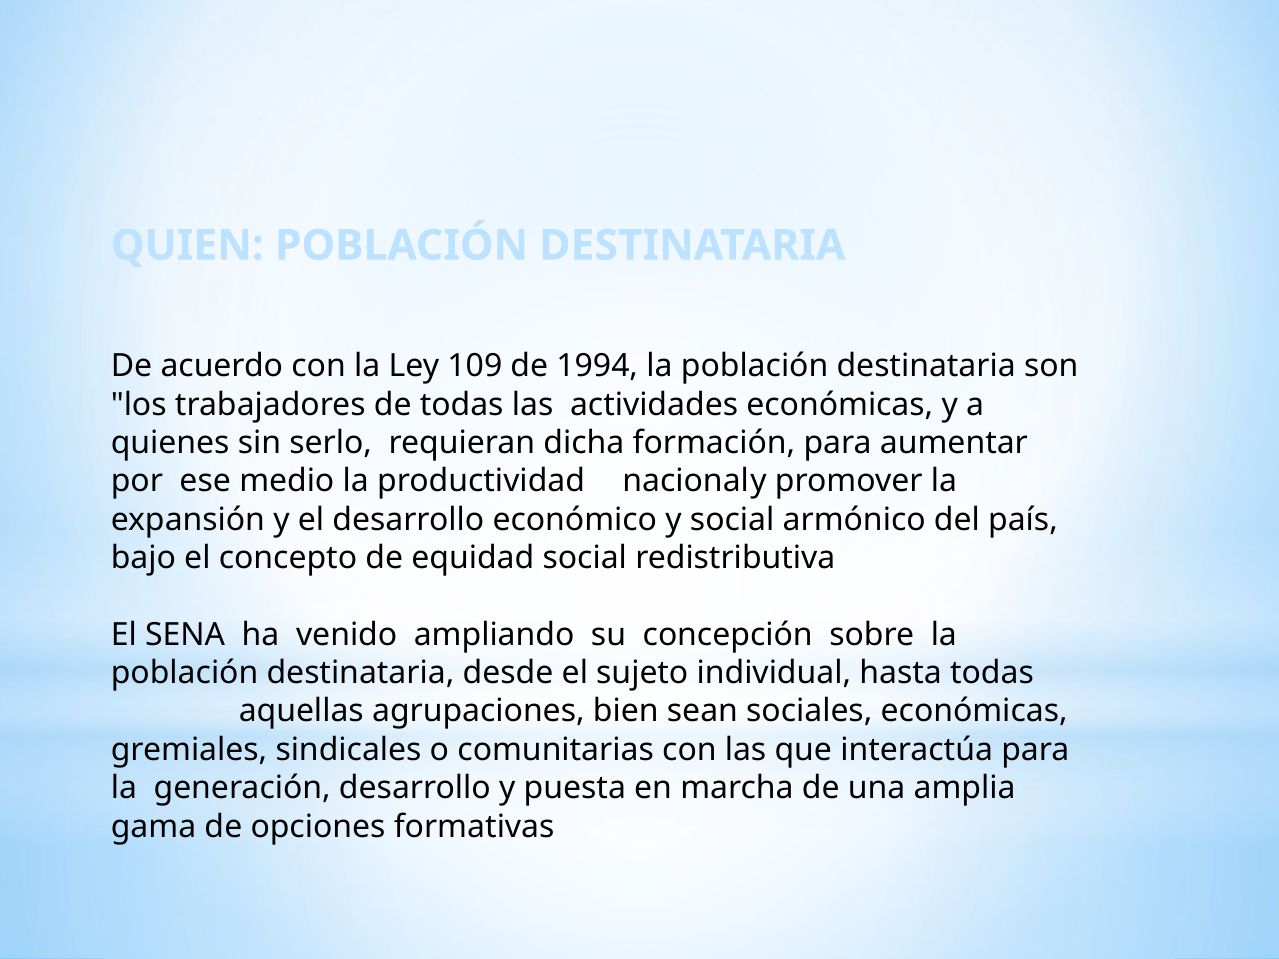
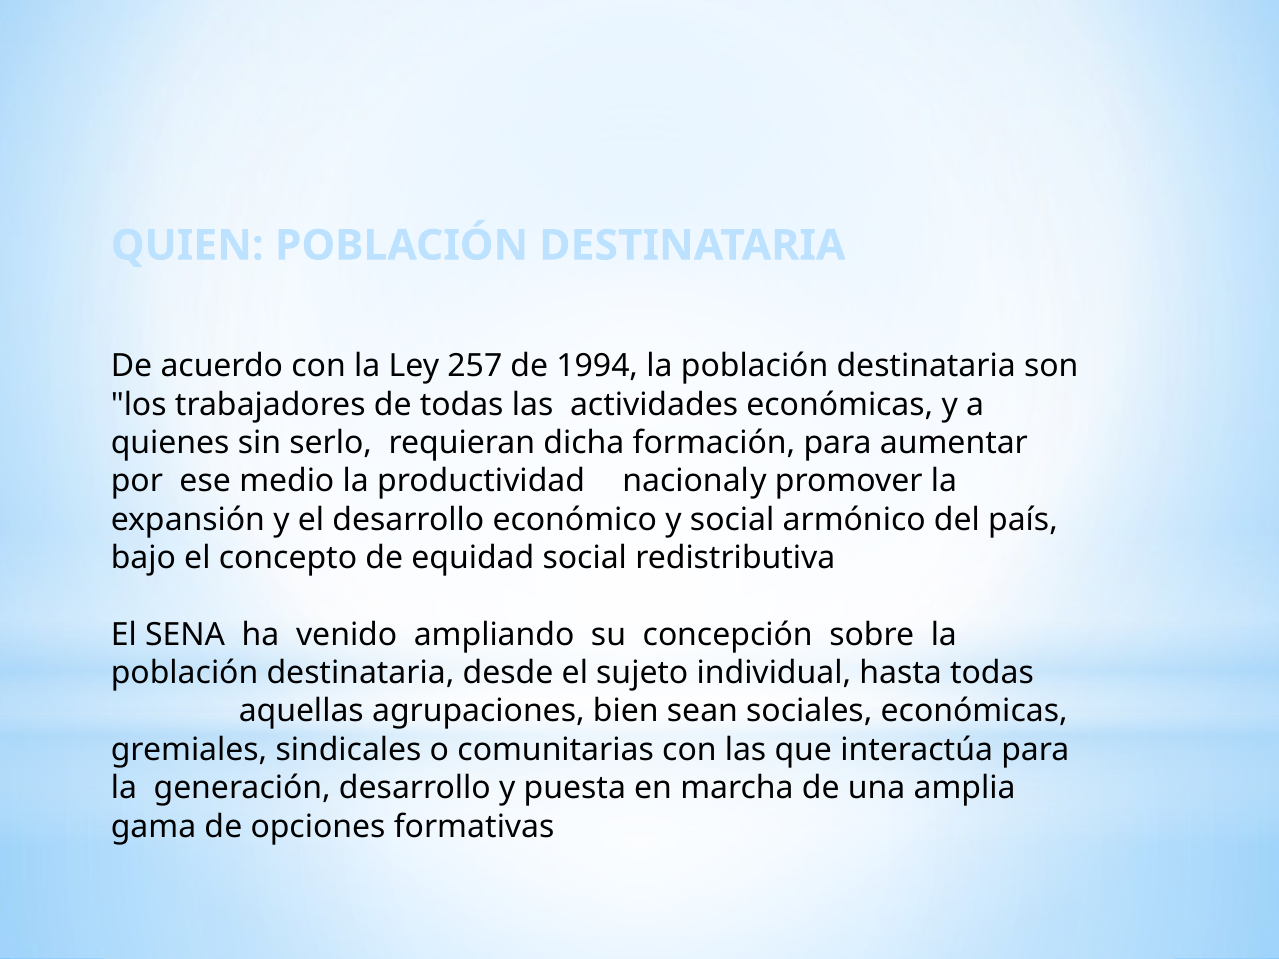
109: 109 -> 257
